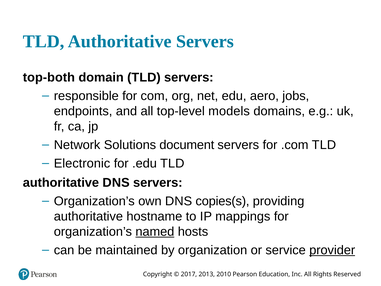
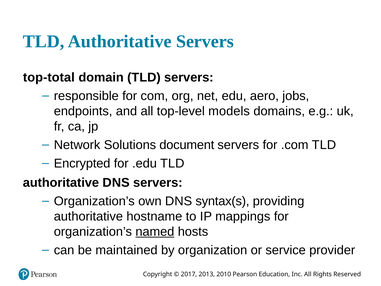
top-both: top-both -> top-total
Electronic: Electronic -> Encrypted
copies(s: copies(s -> syntax(s
provider underline: present -> none
